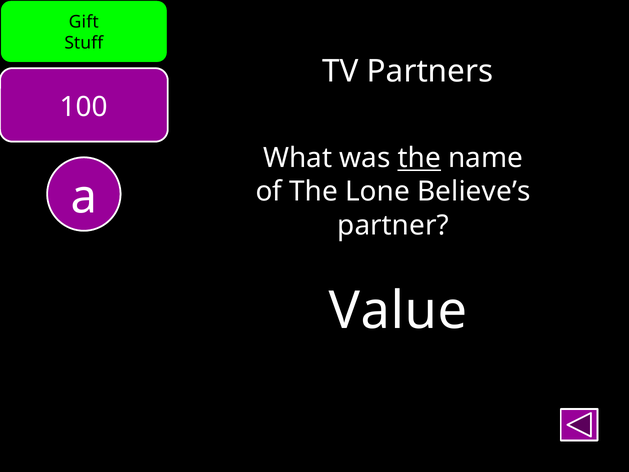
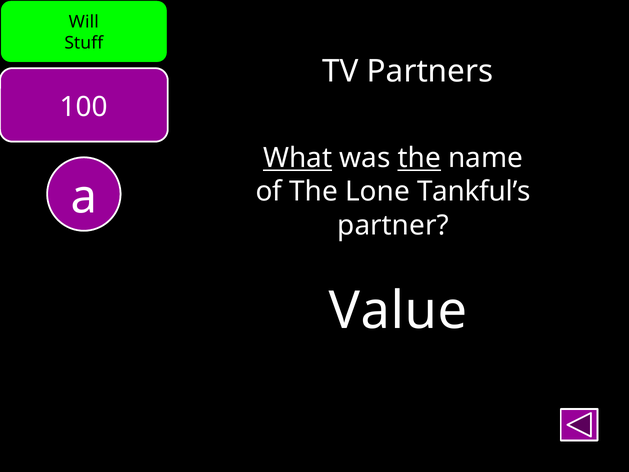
Gift: Gift -> Will
What underline: none -> present
Believe’s: Believe’s -> Tankful’s
